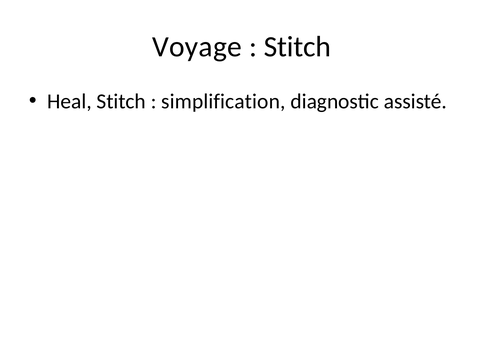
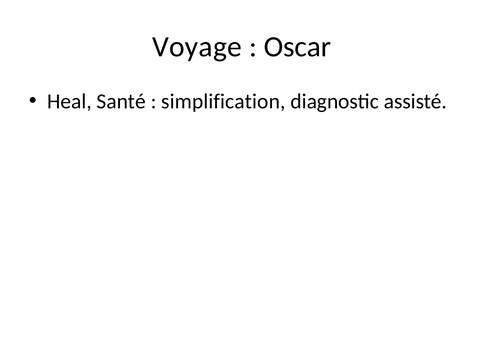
Stitch at (297, 47): Stitch -> Oscar
Heal Stitch: Stitch -> Santé
